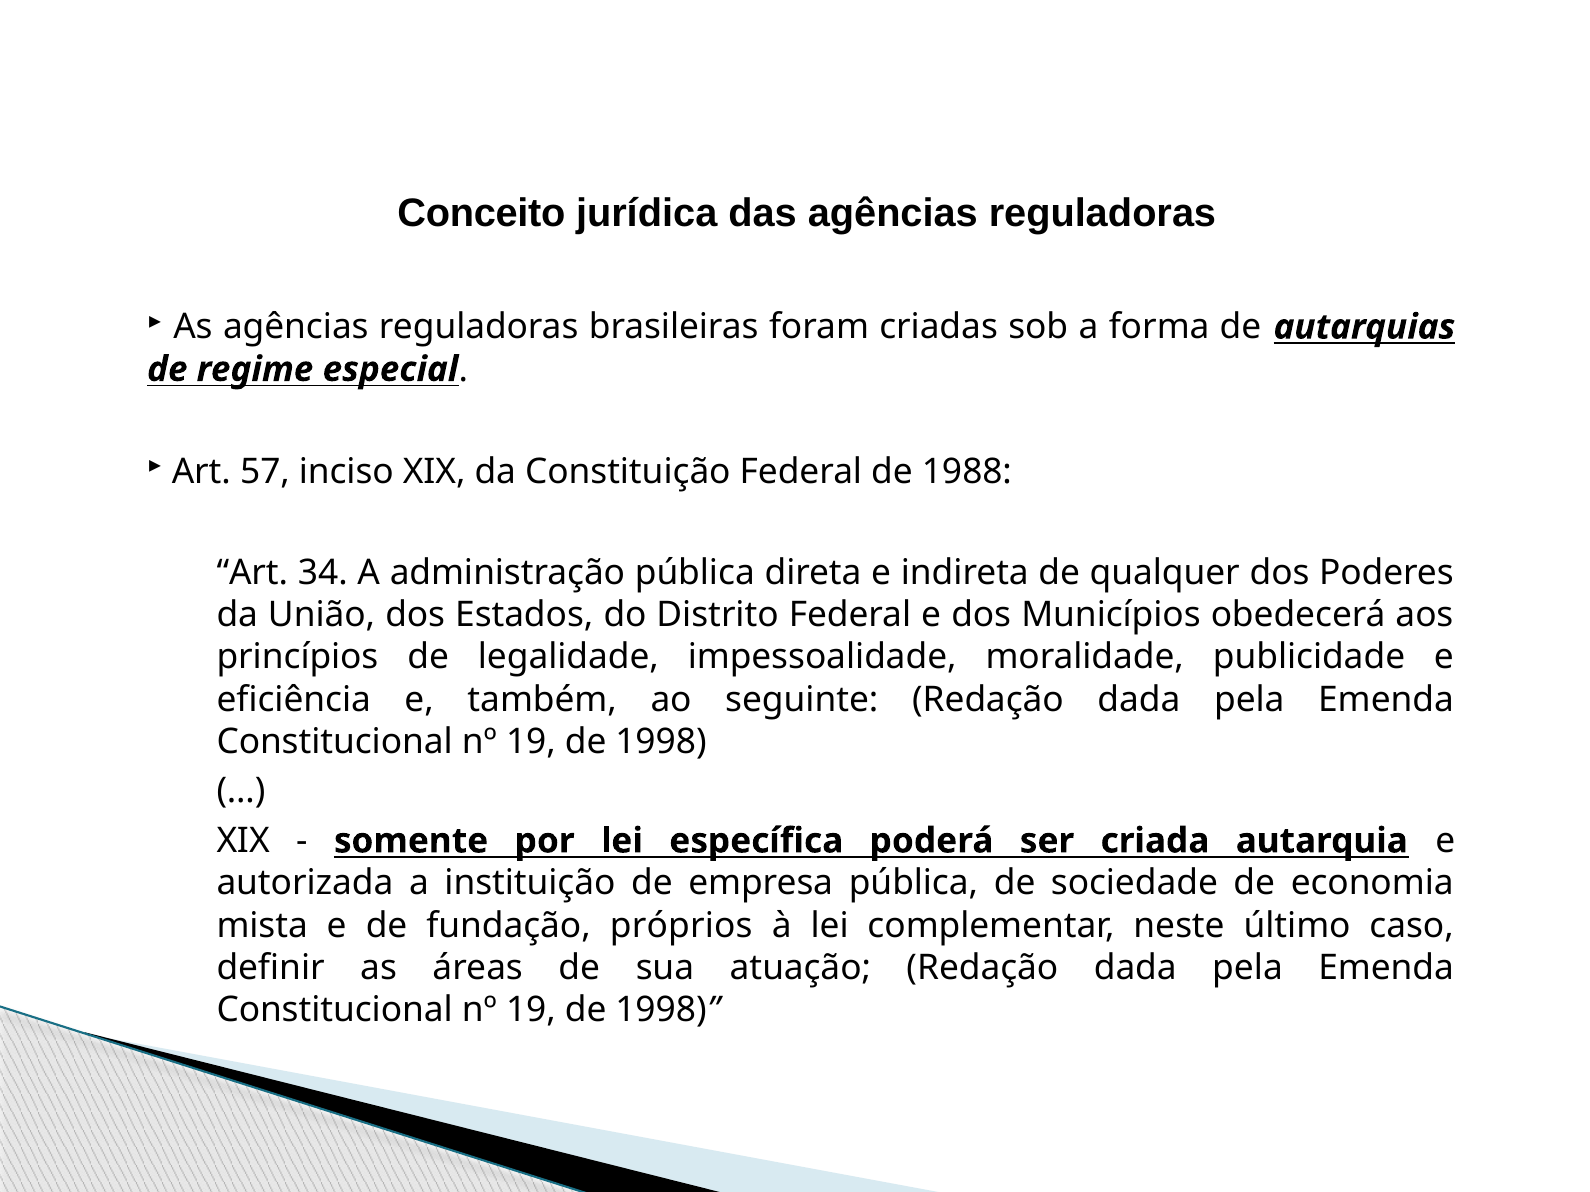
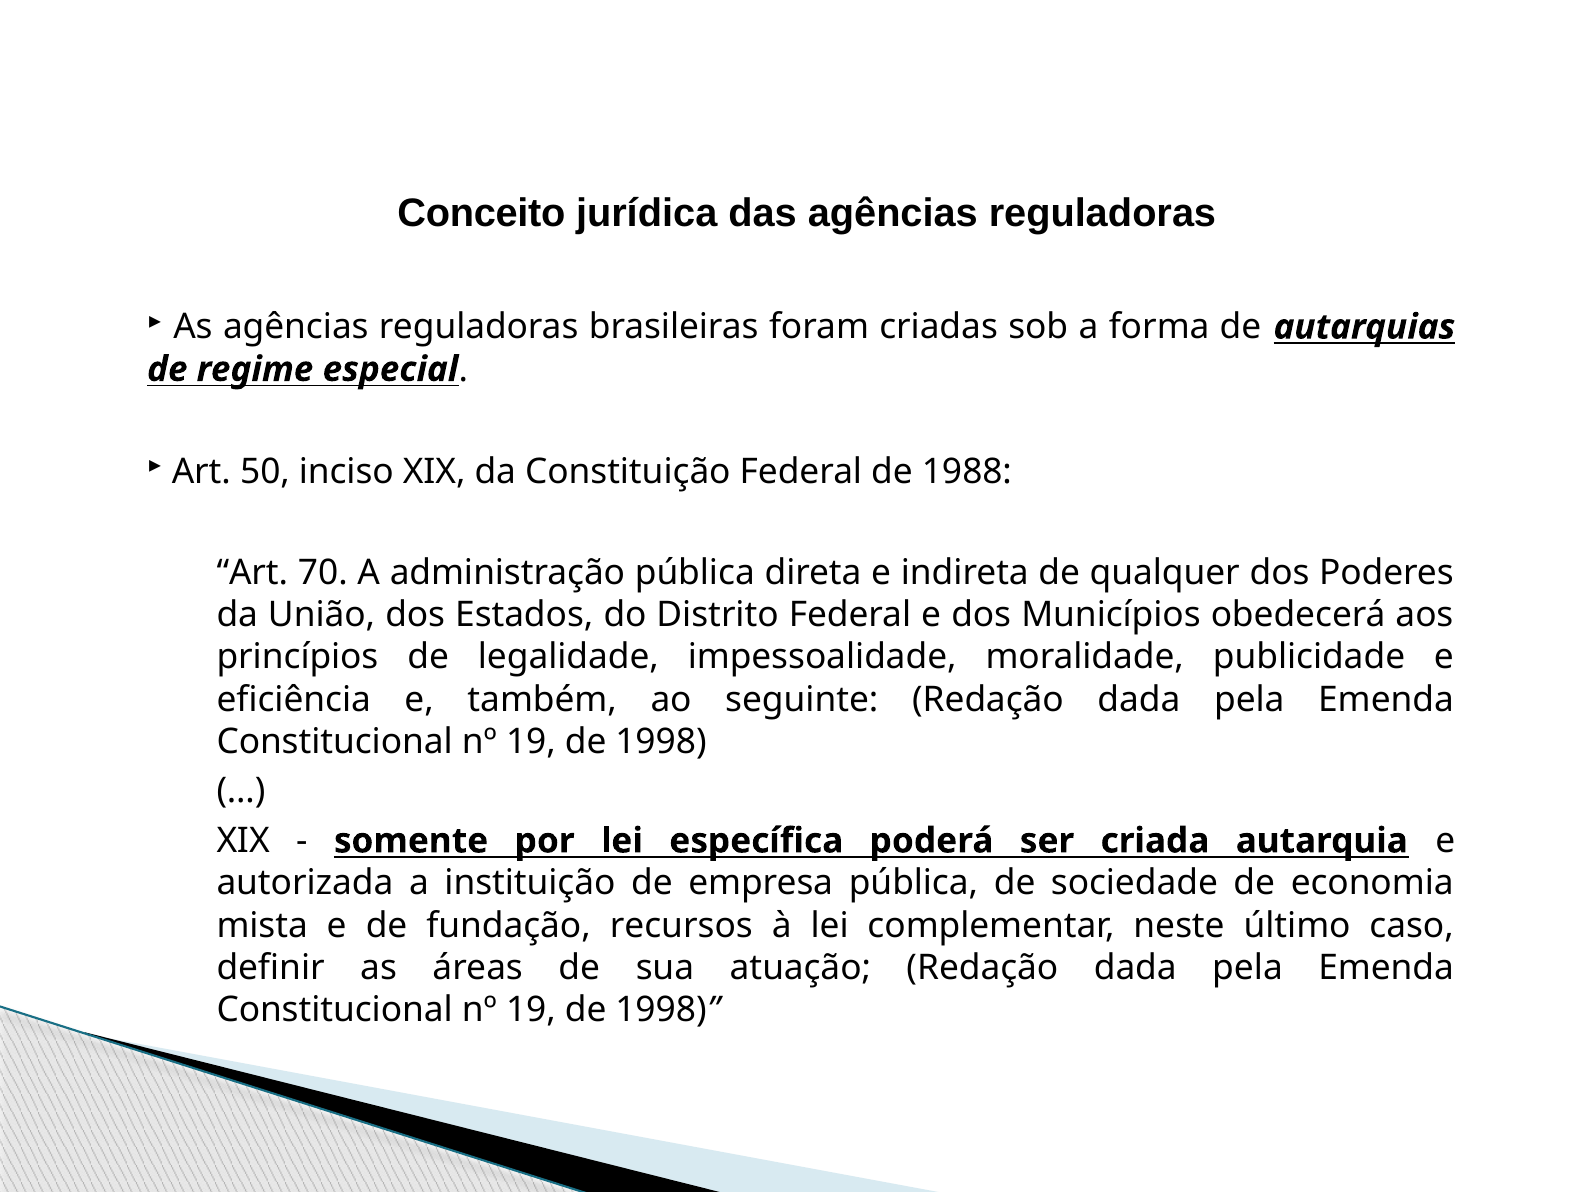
57: 57 -> 50
34: 34 -> 70
próprios: próprios -> recursos
